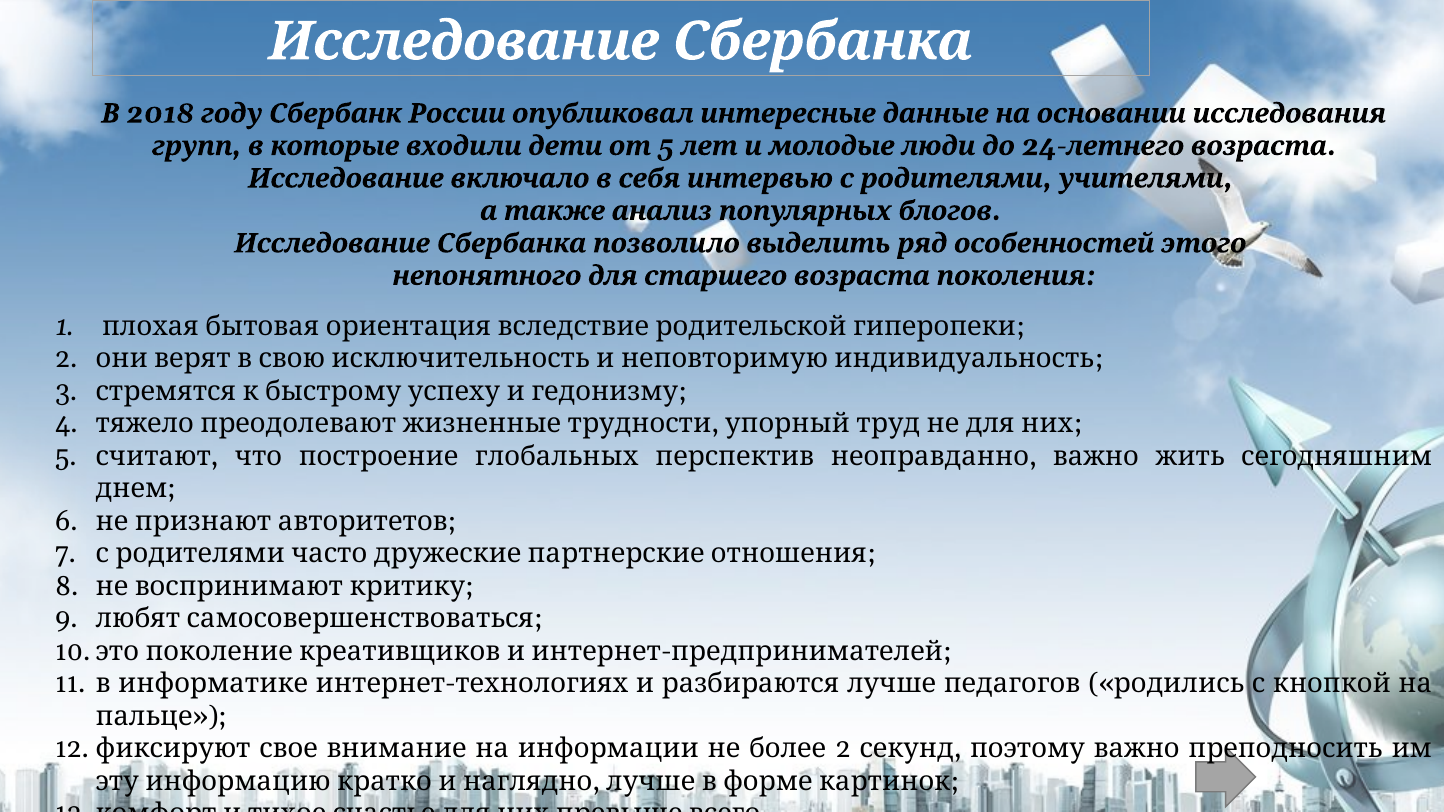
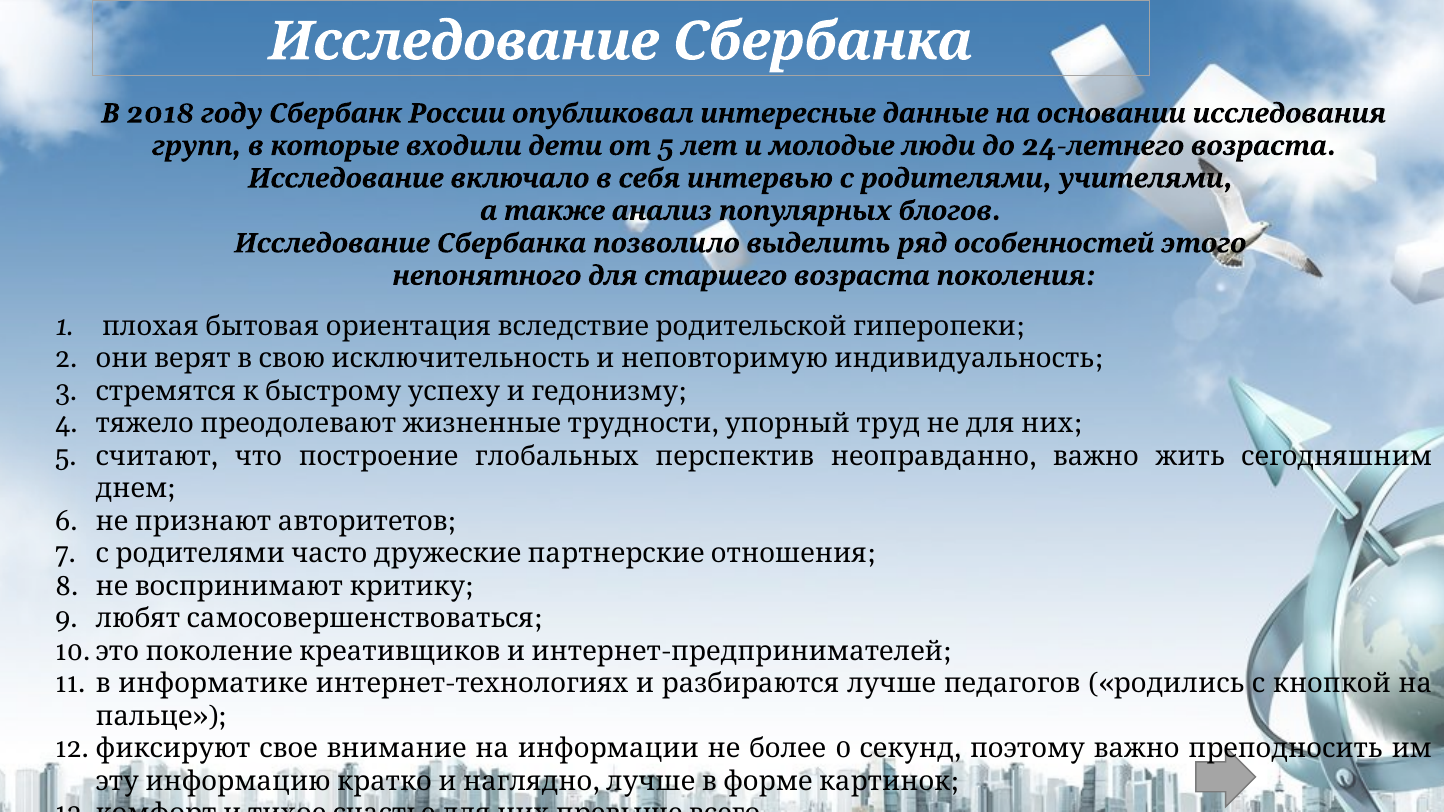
2 at (843, 749): 2 -> 0
